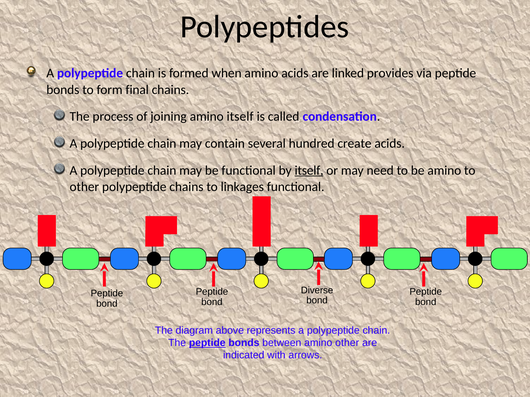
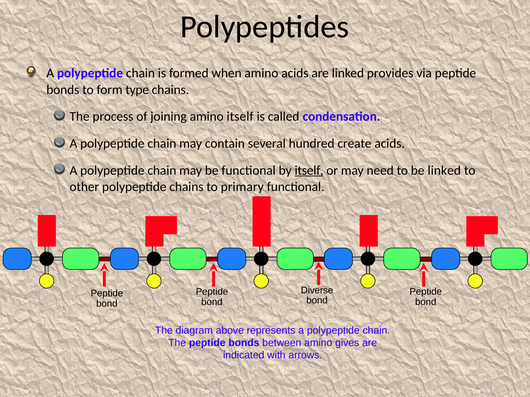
final: final -> type
be amino: amino -> linked
linkages: linkages -> primary
peptide at (207, 343) underline: present -> none
amino other: other -> gives
